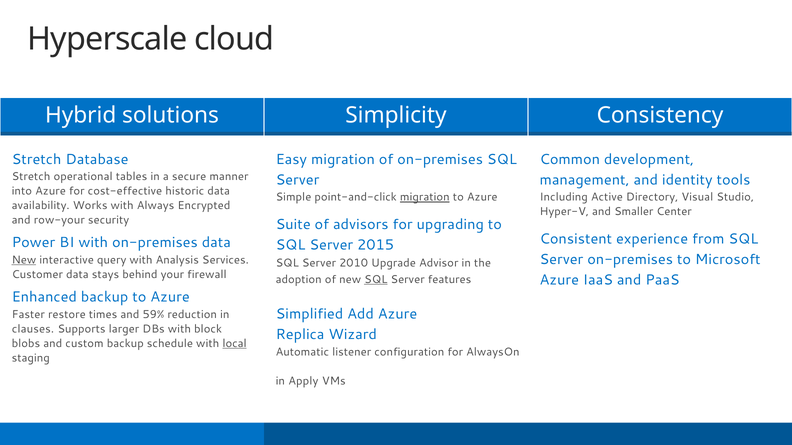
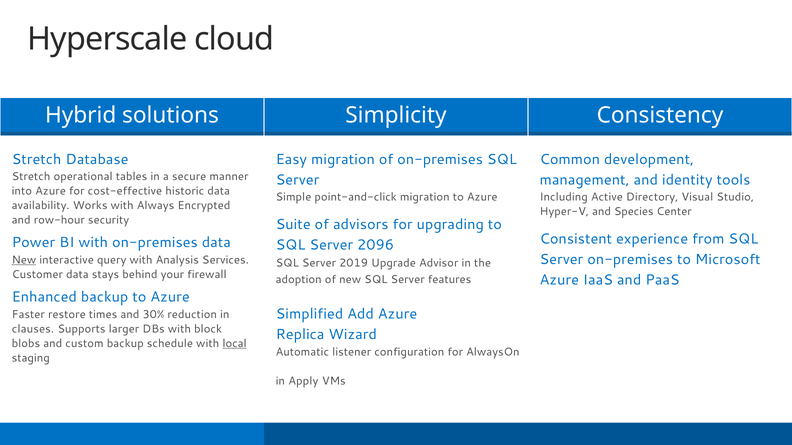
migration at (425, 197) underline: present -> none
Smaller: Smaller -> Species
row-your: row-your -> row-hour
2015: 2015 -> 2096
2010: 2010 -> 2019
SQL at (376, 280) underline: present -> none
59%: 59% -> 30%
